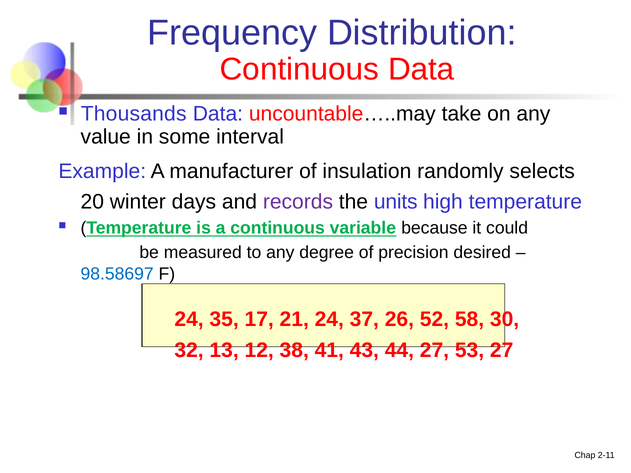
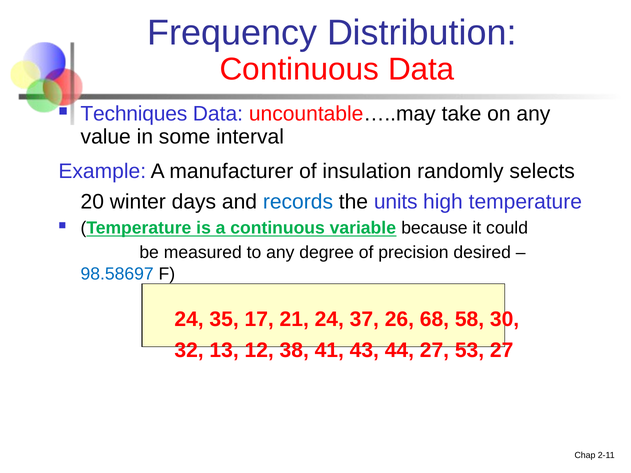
Thousands: Thousands -> Techniques
records colour: purple -> blue
52: 52 -> 68
